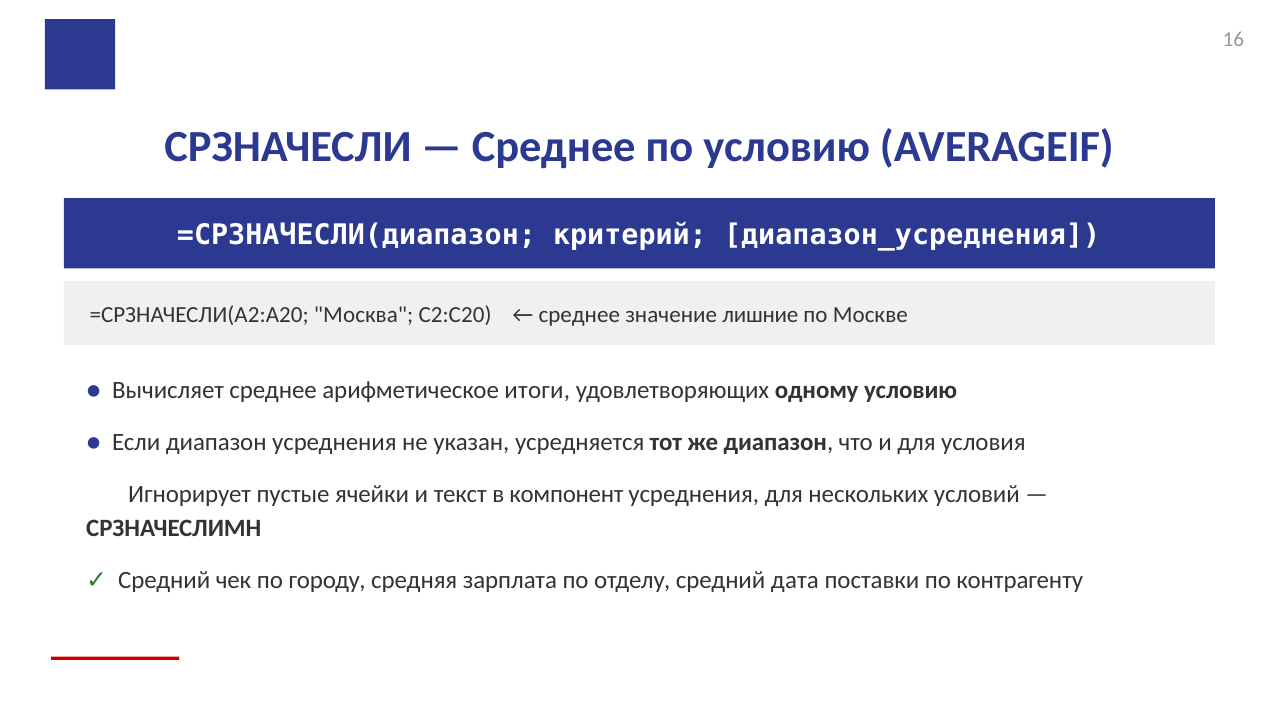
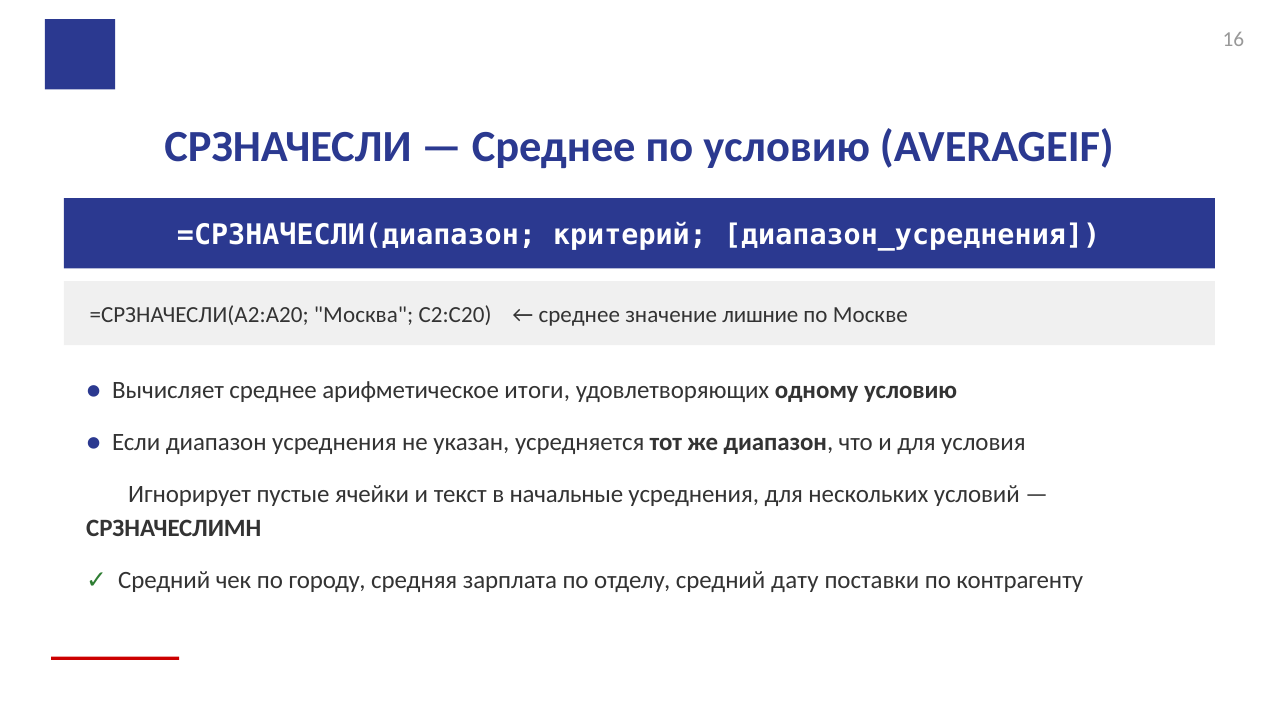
компонент: компонент -> начальные
дата: дата -> дату
